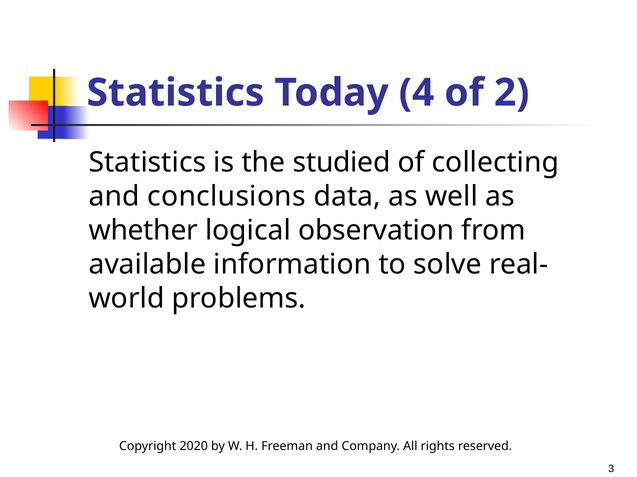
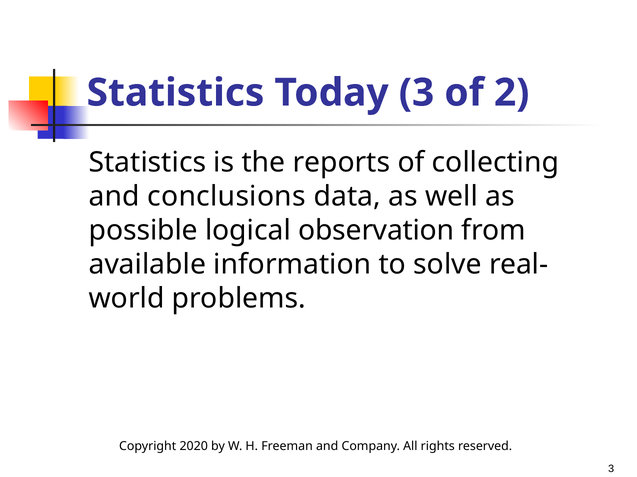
Today 4: 4 -> 3
studied: studied -> reports
whether: whether -> possible
